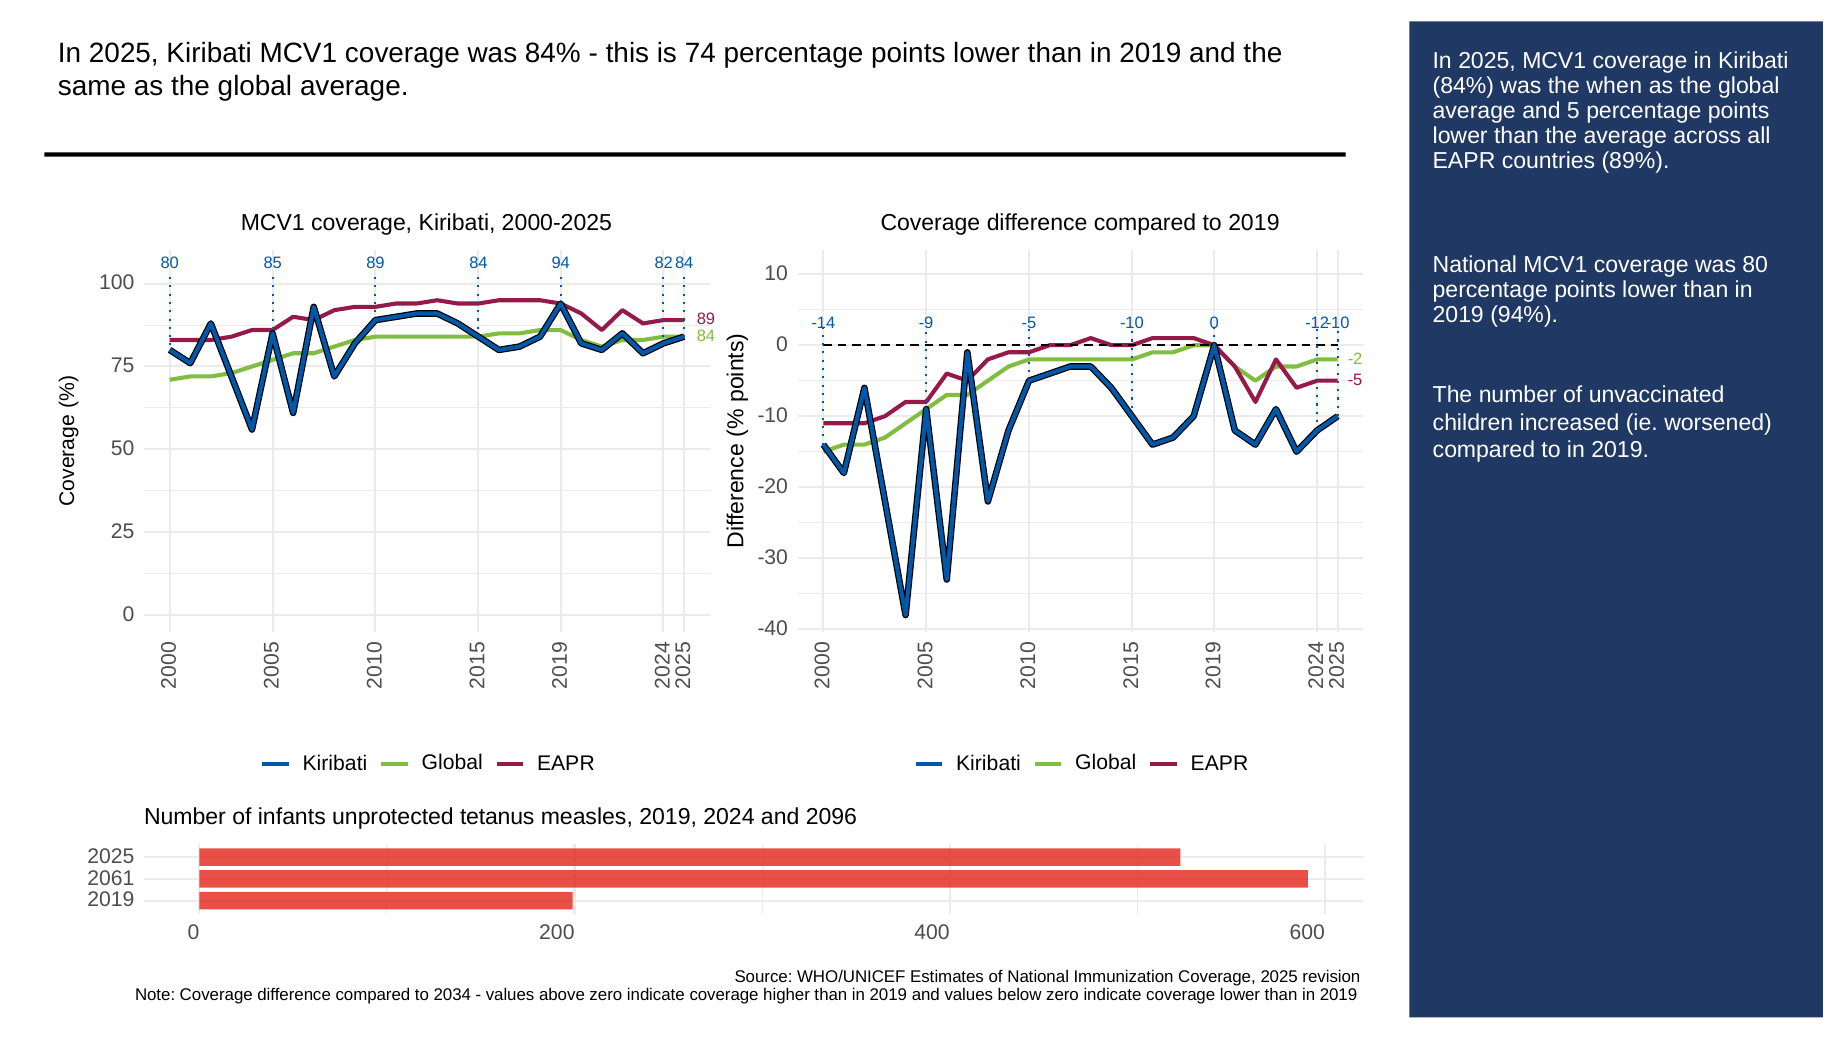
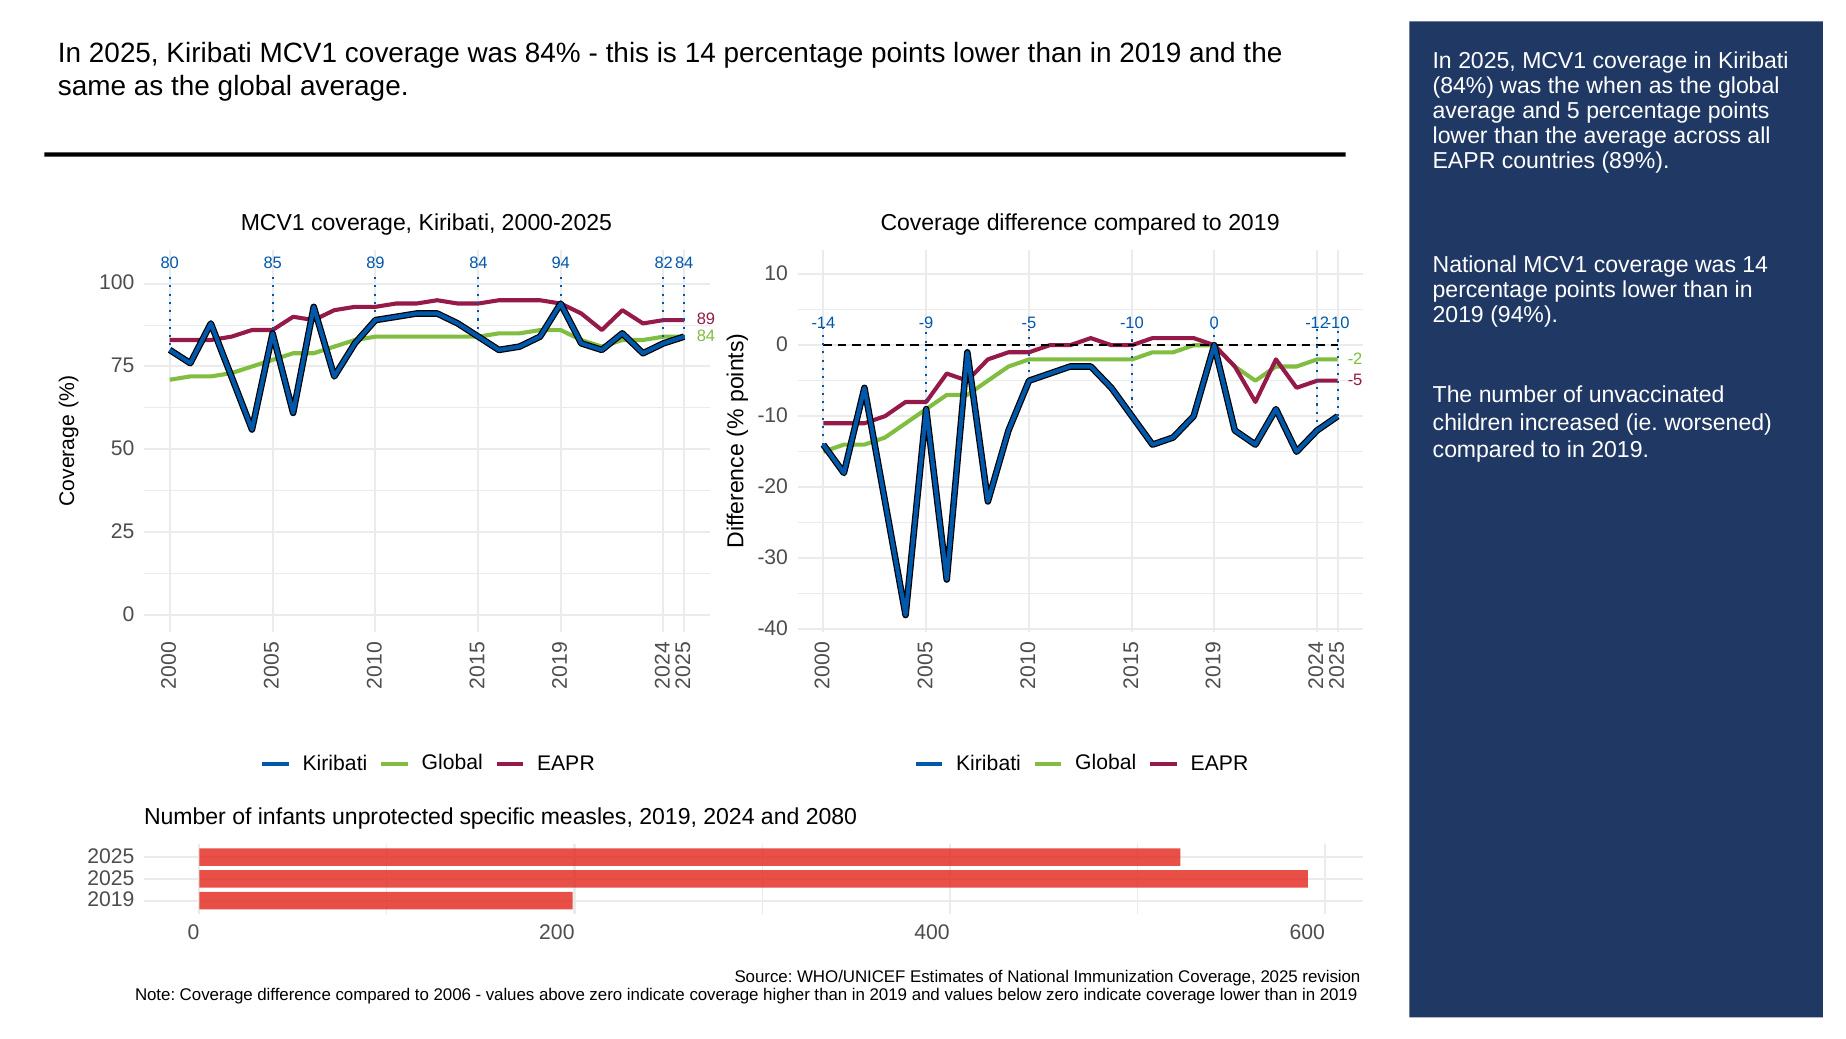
is 74: 74 -> 14
was 80: 80 -> 14
tetanus: tetanus -> specific
2096: 2096 -> 2080
2061 at (111, 878): 2061 -> 2025
2034: 2034 -> 2006
